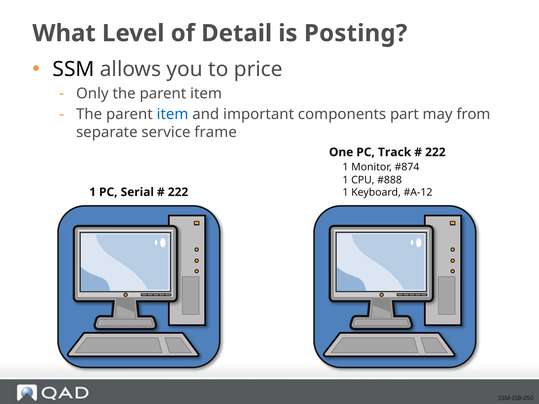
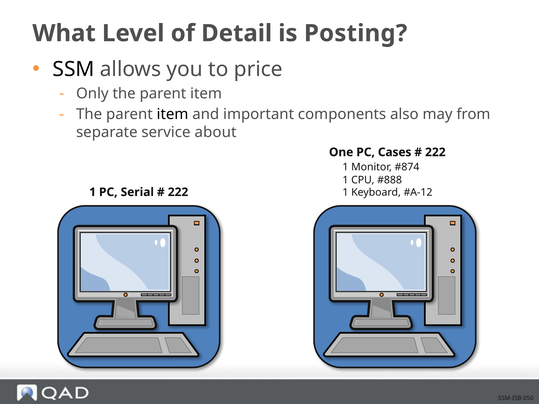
item at (173, 114) colour: blue -> black
part: part -> also
frame: frame -> about
Track: Track -> Cases
